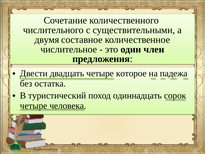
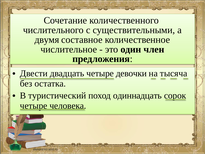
которое: которое -> девочки
падежа: падежа -> тысяча
